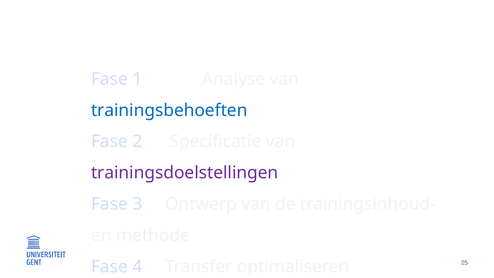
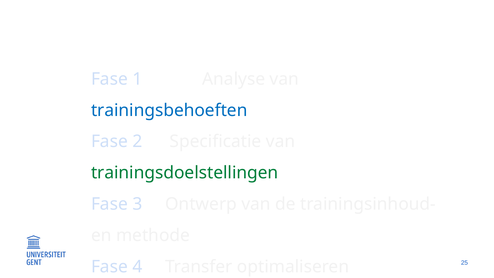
trainingsdoelstellingen colour: purple -> green
